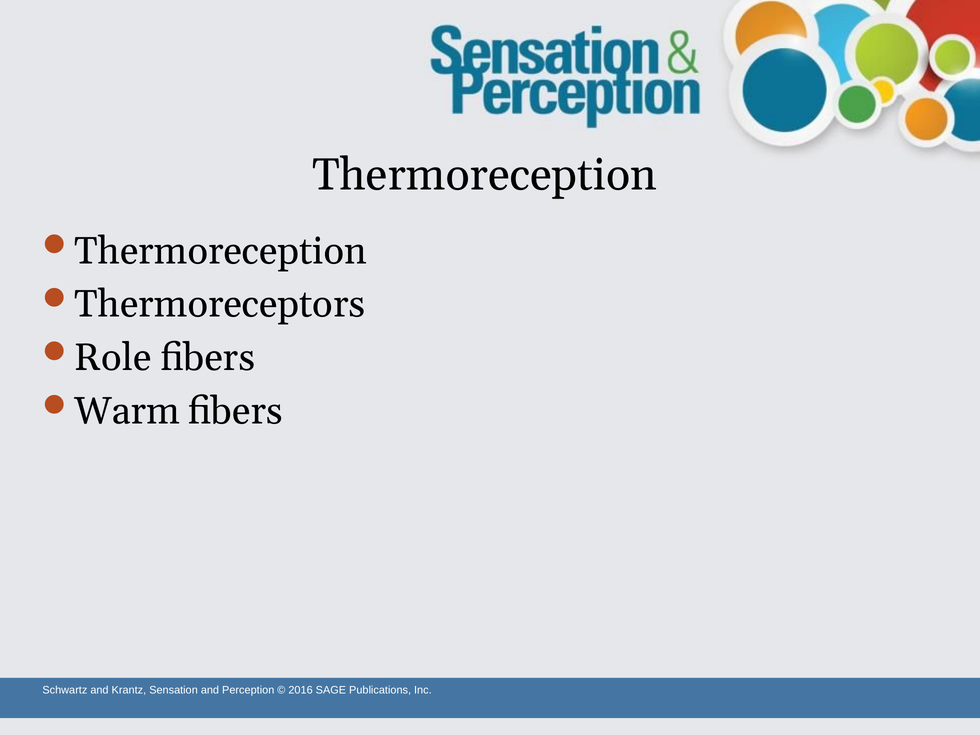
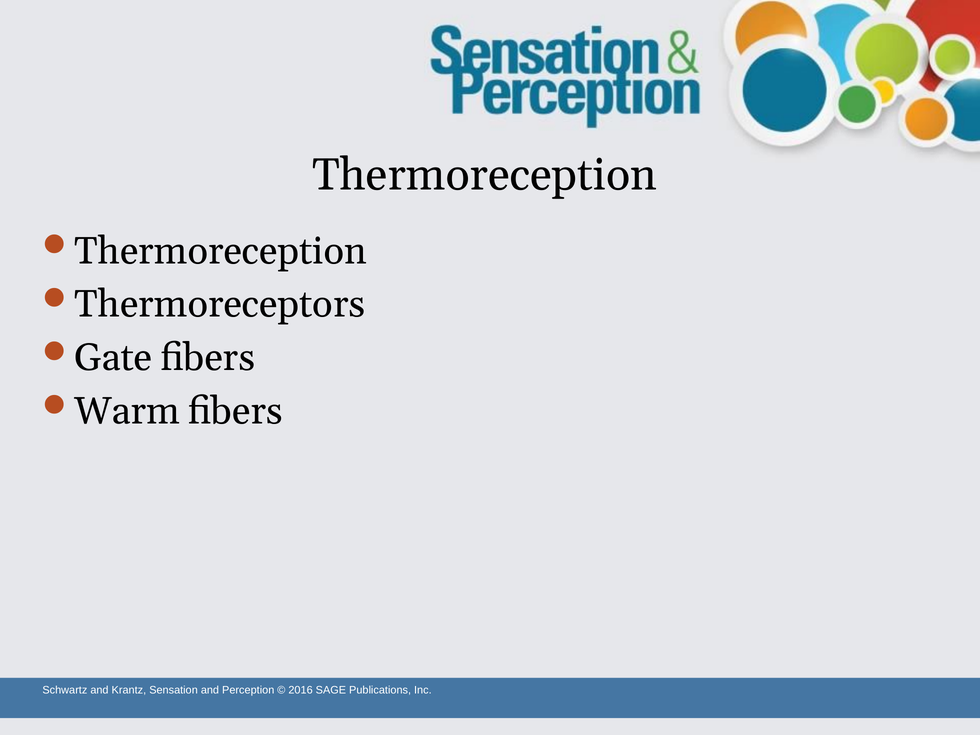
Role: Role -> Gate
